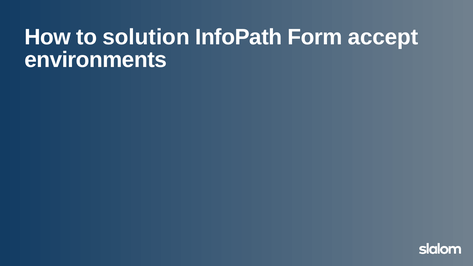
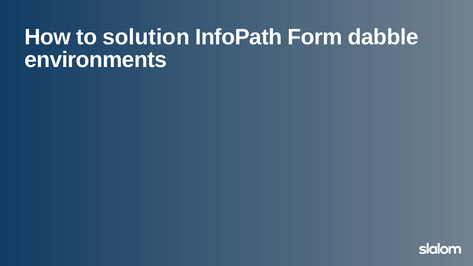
accept: accept -> dabble
